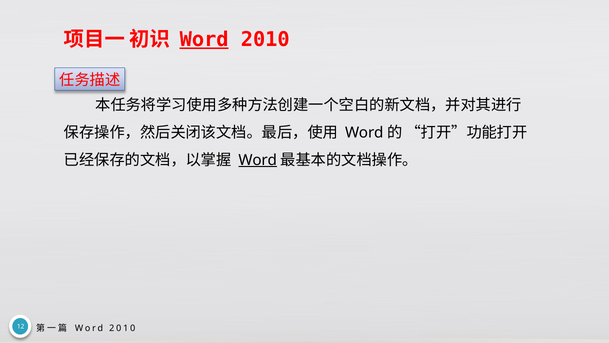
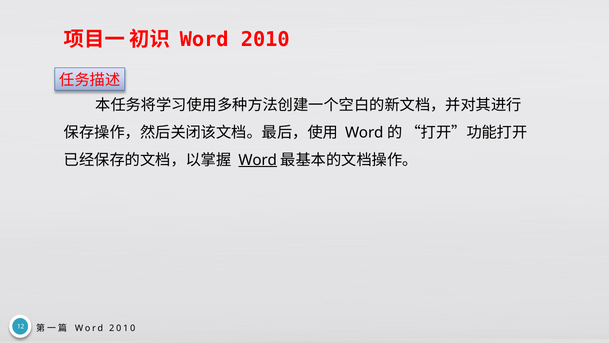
Word at (204, 39) underline: present -> none
